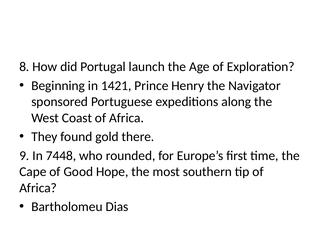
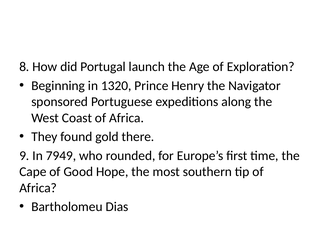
1421: 1421 -> 1320
7448: 7448 -> 7949
